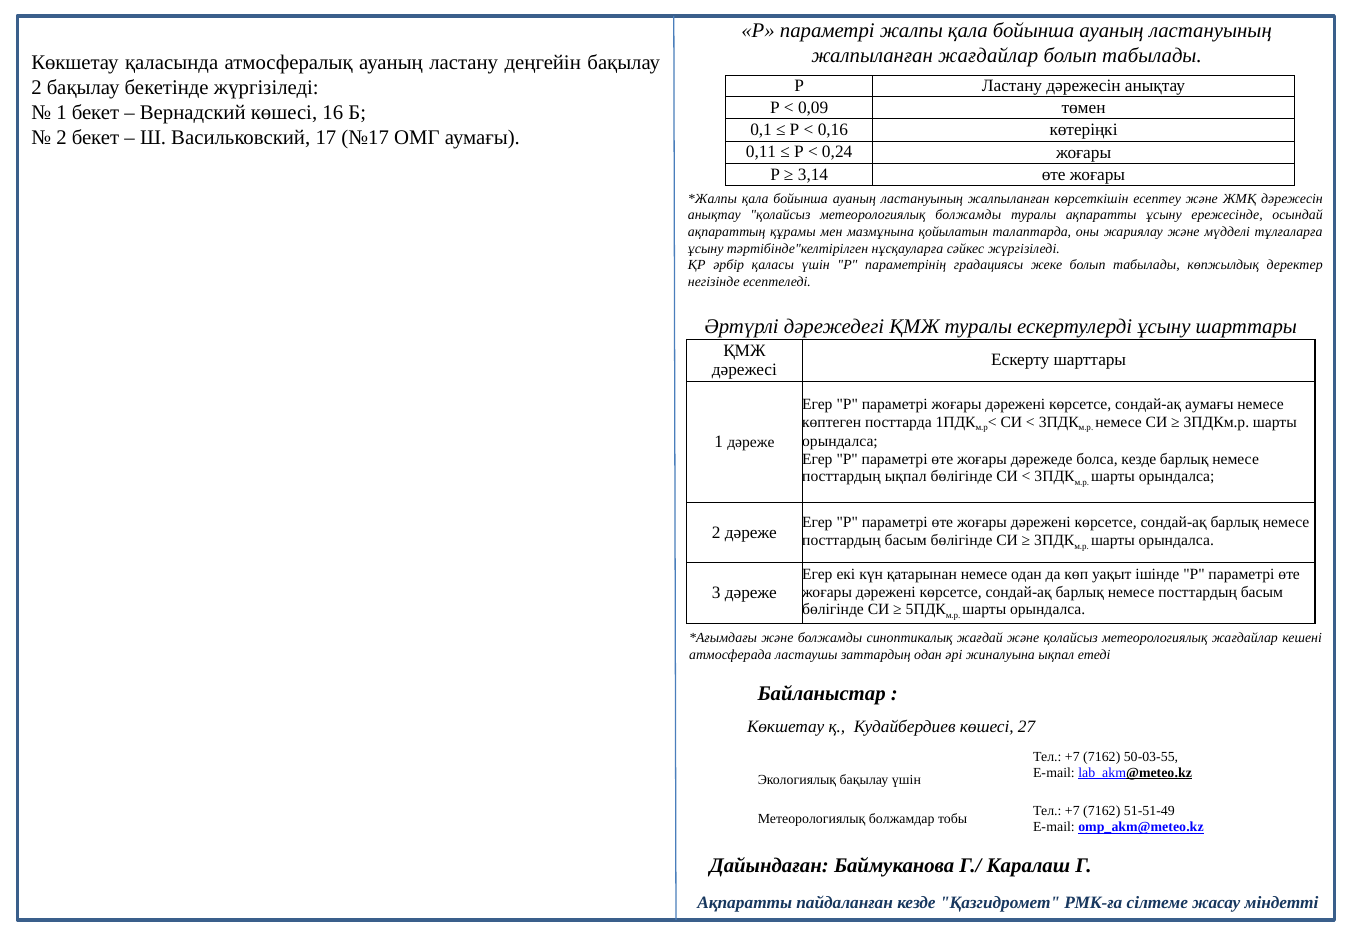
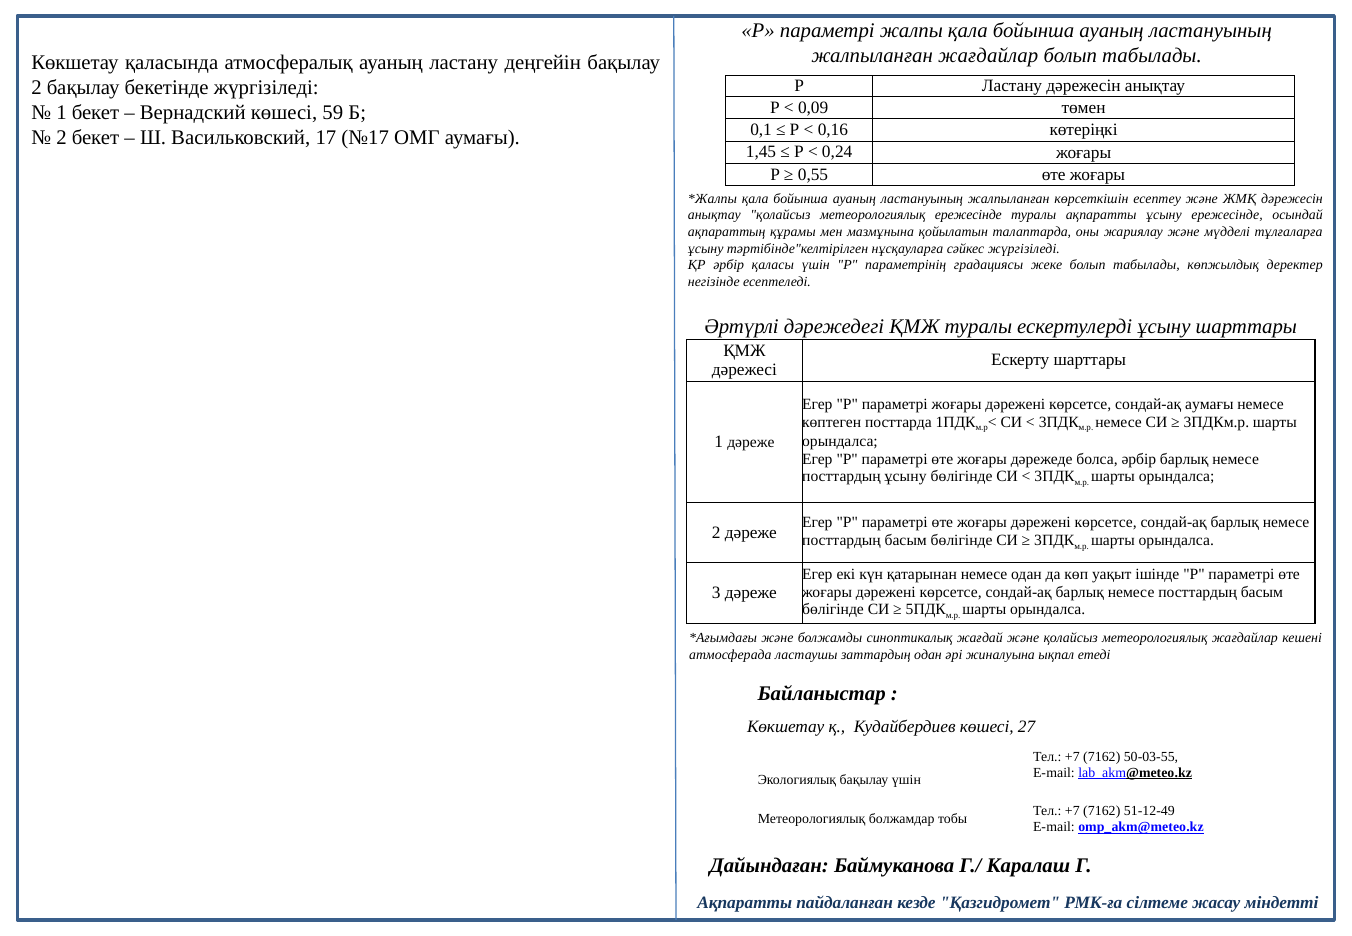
16: 16 -> 59
0,11: 0,11 -> 1,45
3,14: 3,14 -> 0,55
метеорологиялық болжамды: болжамды -> ережесінде
болса кезде: кезде -> әрбір
посттардың ықпал: ықпал -> ұсыну
51-51-49: 51-51-49 -> 51-12-49
